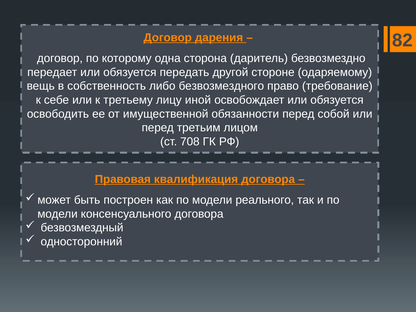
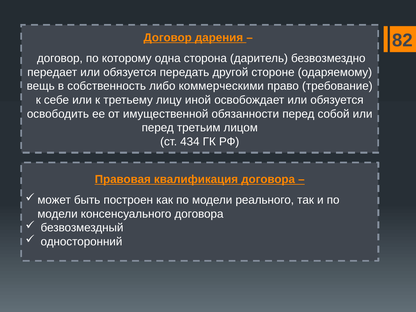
безвозмездного: безвозмездного -> коммерческими
708: 708 -> 434
